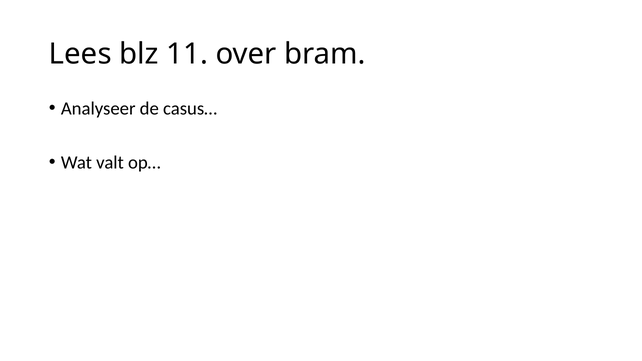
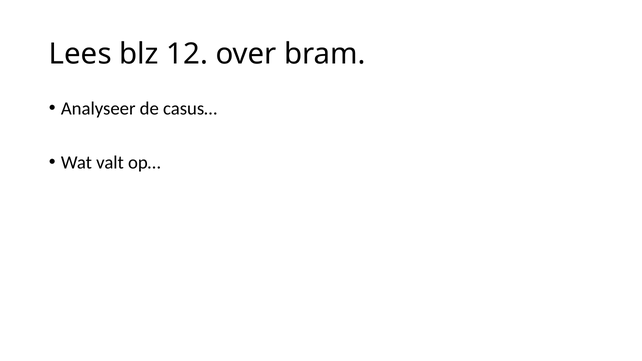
11: 11 -> 12
